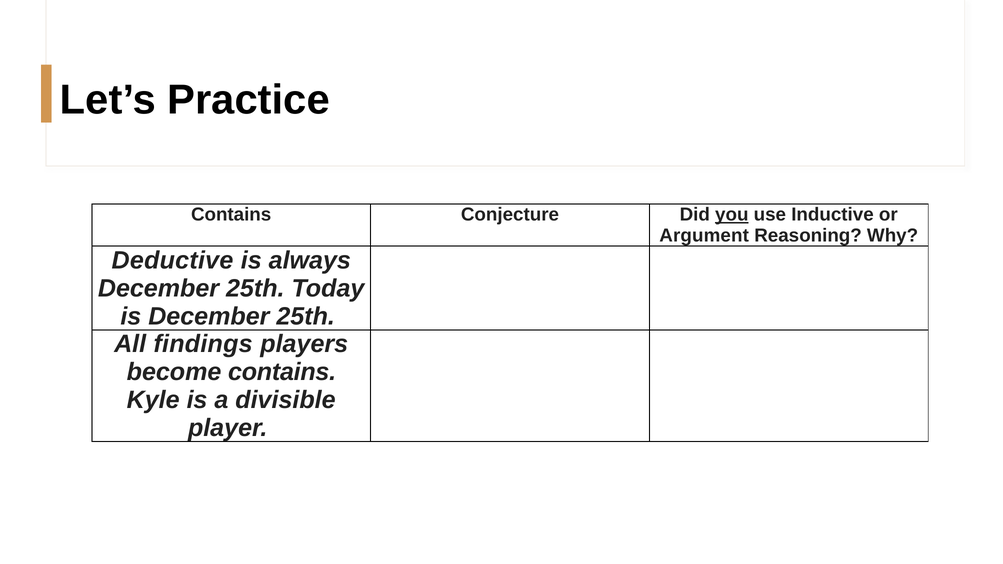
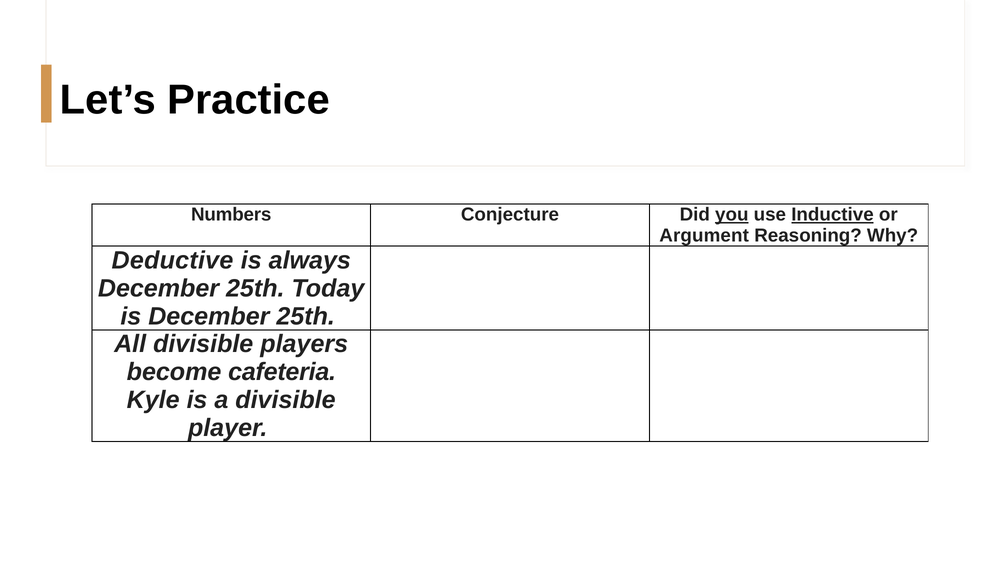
Contains at (231, 215): Contains -> Numbers
Inductive underline: none -> present
All findings: findings -> divisible
become contains: contains -> cafeteria
